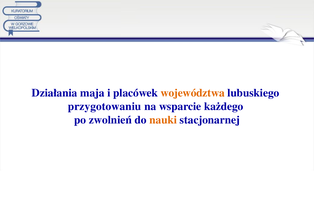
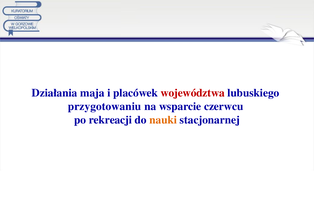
województwa colour: orange -> red
każdego: każdego -> czerwcu
zwolnień: zwolnień -> rekreacji
